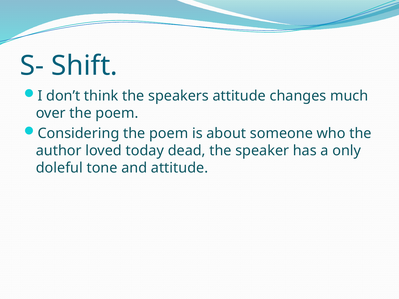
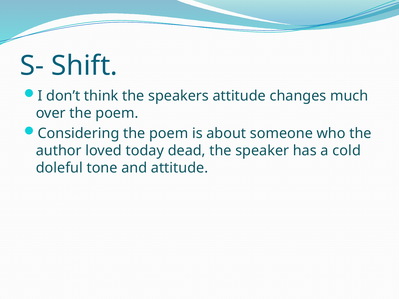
only: only -> cold
